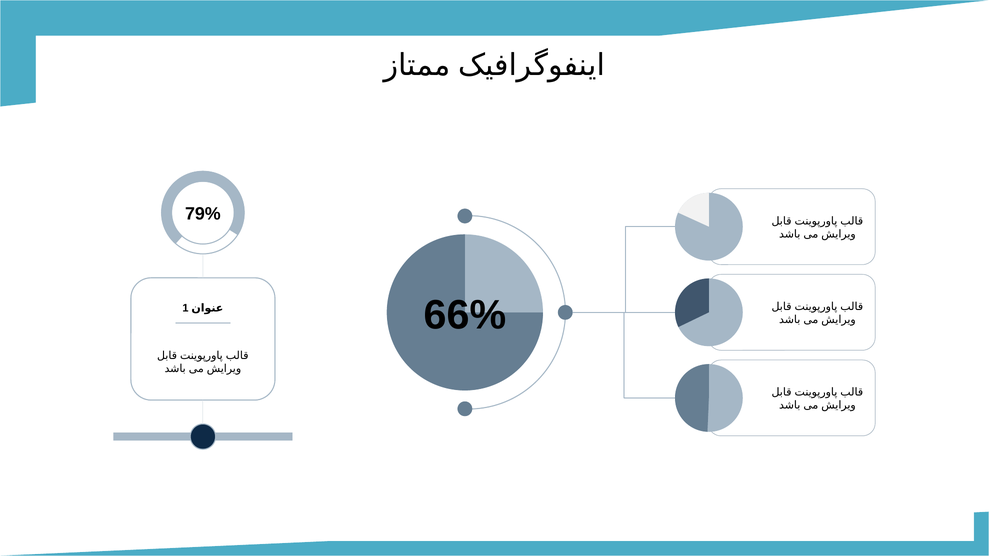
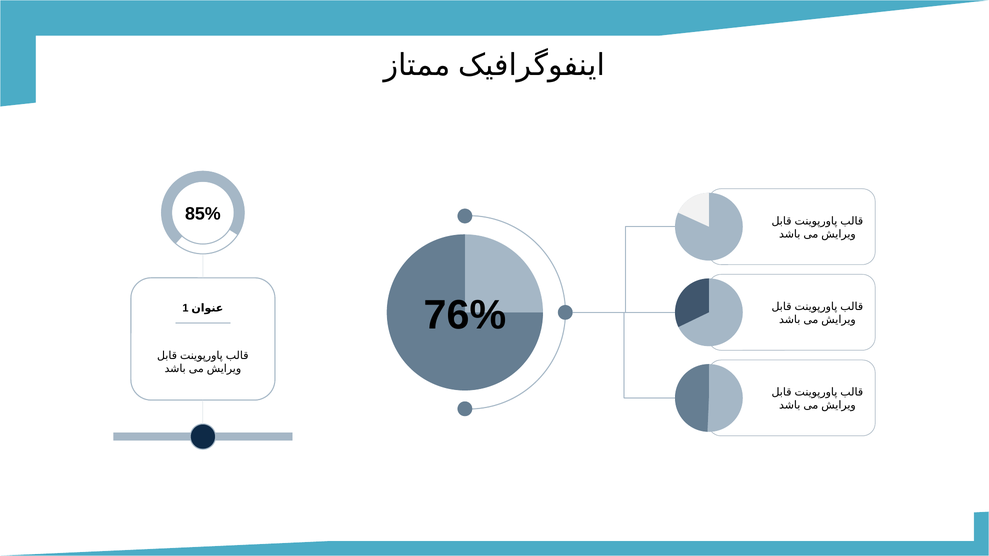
79%: 79% -> 85%
66%: 66% -> 76%
